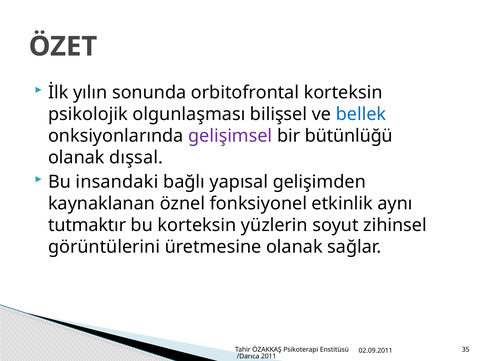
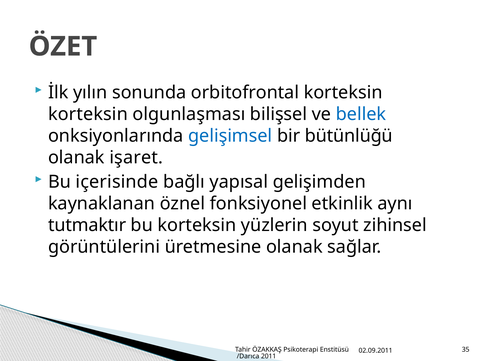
psikolojik at (88, 114): psikolojik -> korteksin
gelişimsel colour: purple -> blue
dışsal: dışsal -> işaret
insandaki: insandaki -> içerisinde
